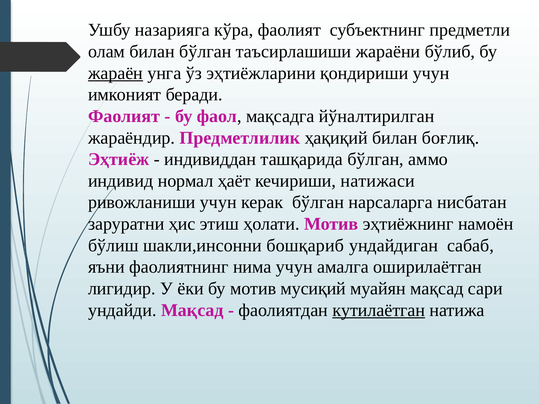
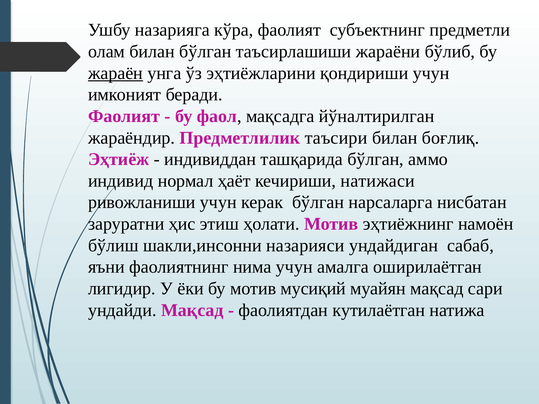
ҳақиқий: ҳақиқий -> таъсири
бошқариб: бошқариб -> назарияси
кутилаётган underline: present -> none
